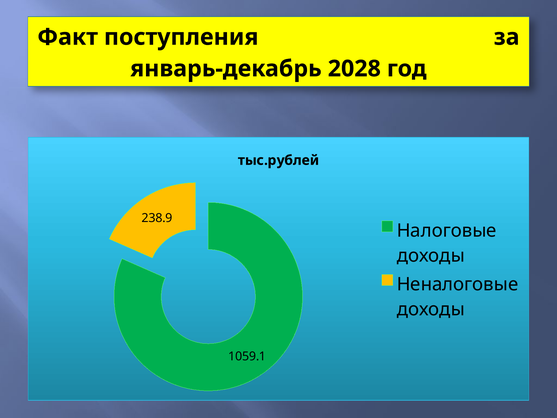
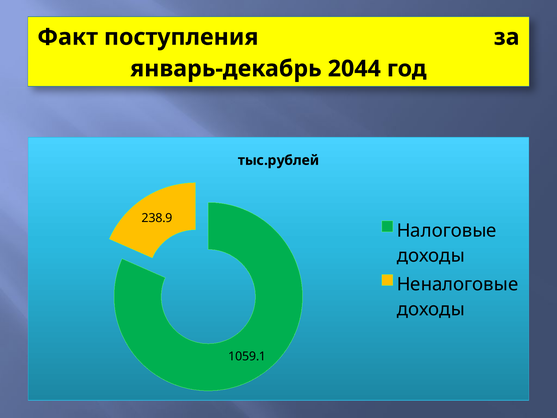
2028: 2028 -> 2044
